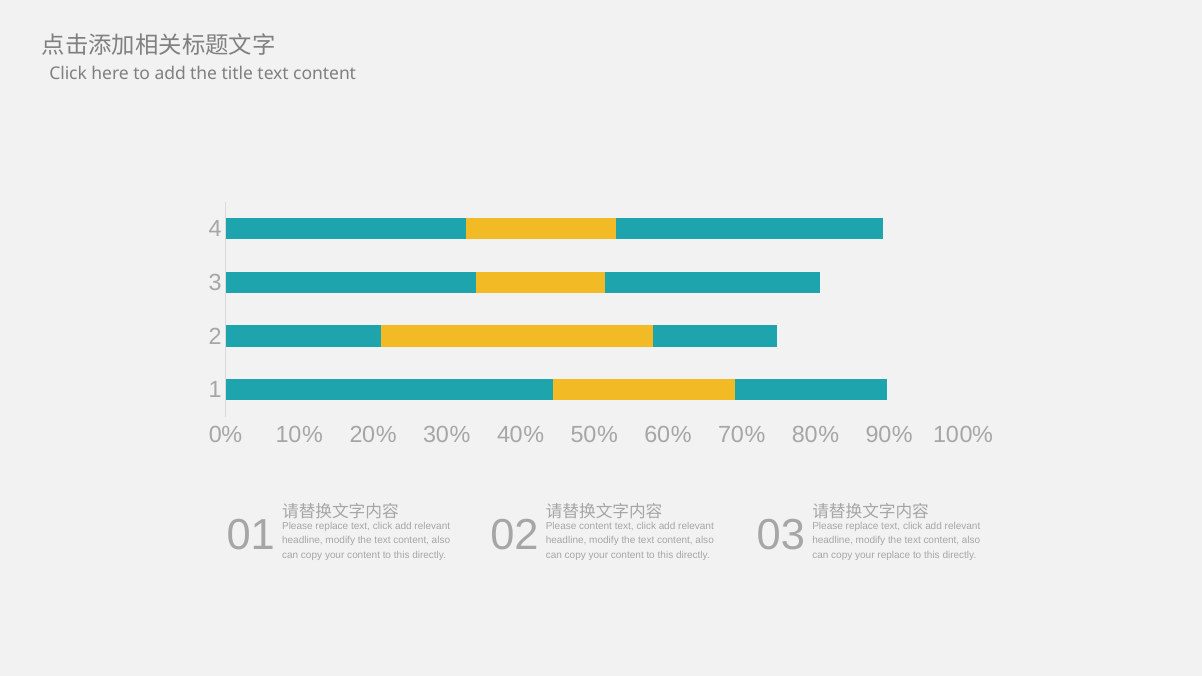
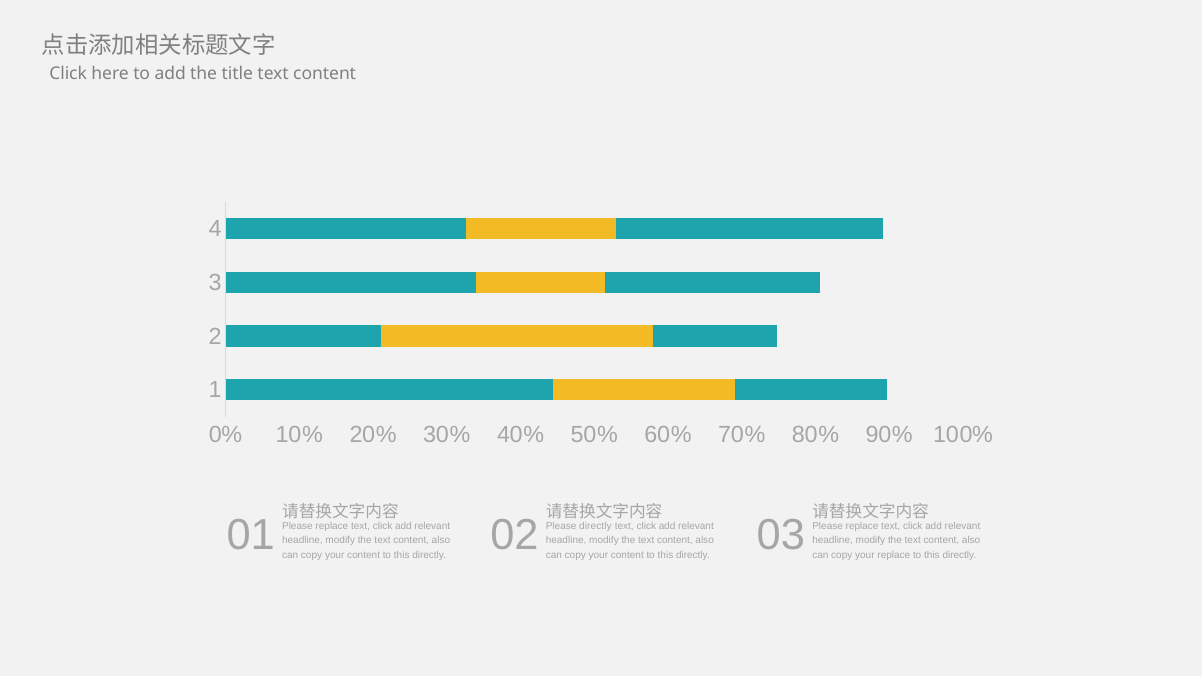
Please content: content -> directly
